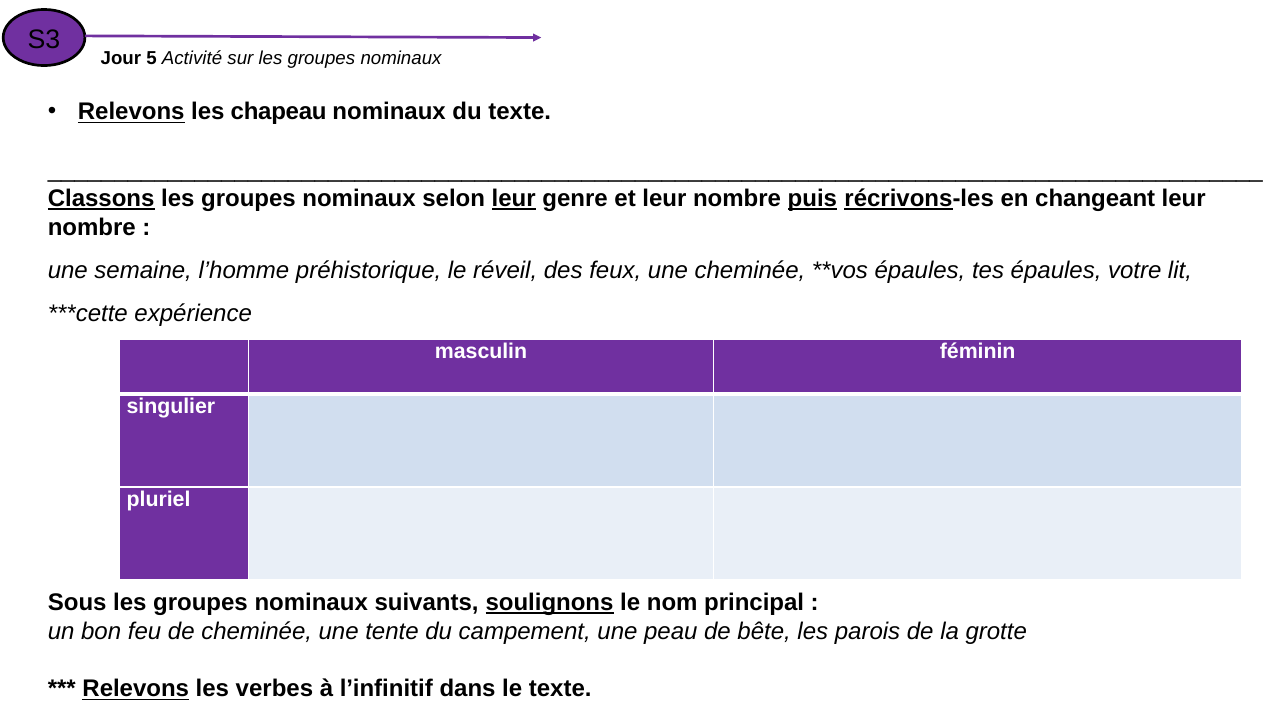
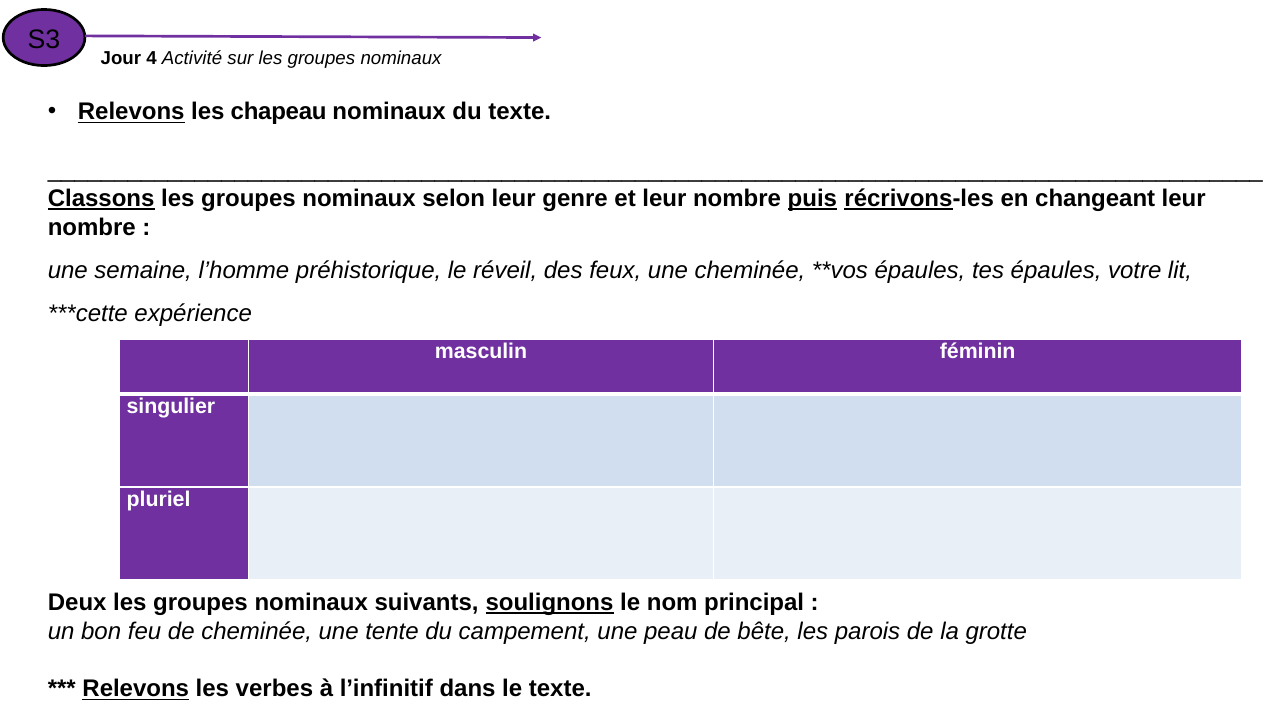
5: 5 -> 4
leur at (514, 198) underline: present -> none
Sous: Sous -> Deux
